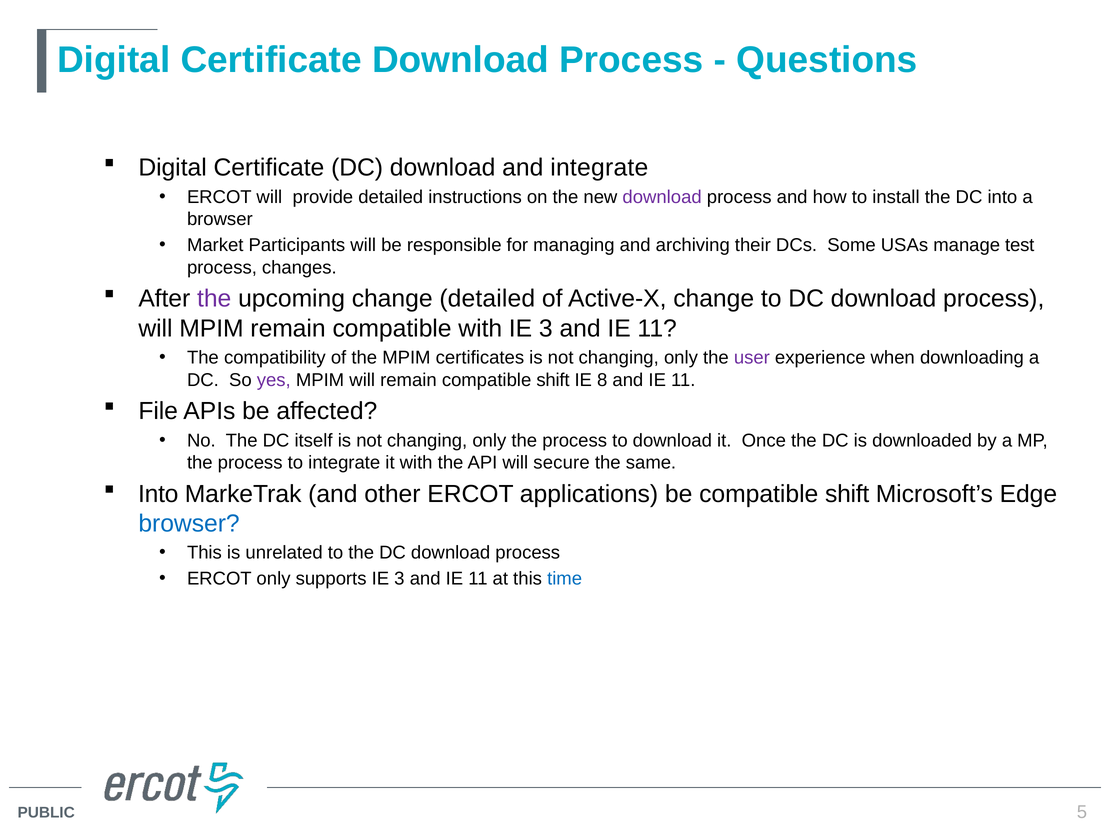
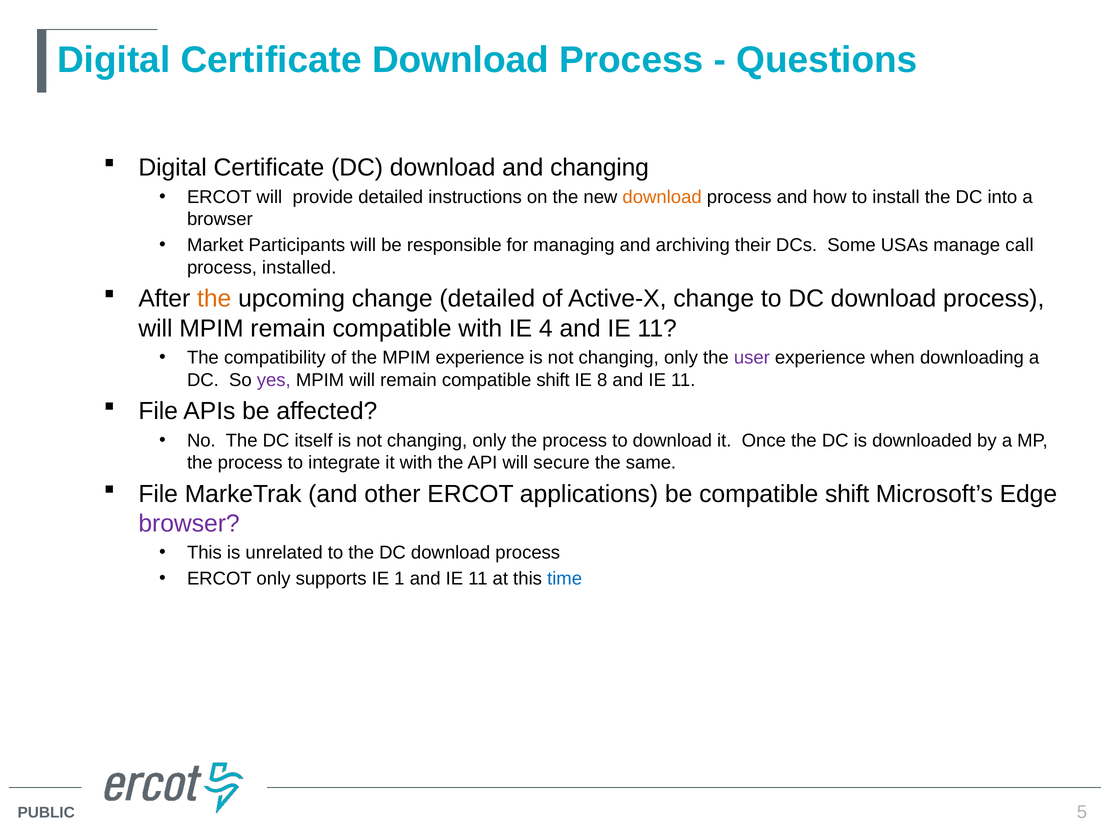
and integrate: integrate -> changing
download at (662, 197) colour: purple -> orange
test: test -> call
changes: changes -> installed
the at (214, 299) colour: purple -> orange
with IE 3: 3 -> 4
MPIM certificates: certificates -> experience
Into at (158, 494): Into -> File
browser at (189, 524) colour: blue -> purple
supports IE 3: 3 -> 1
